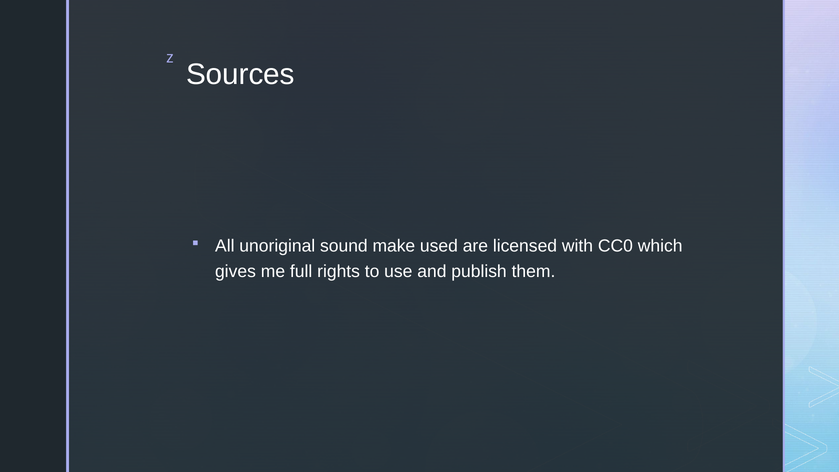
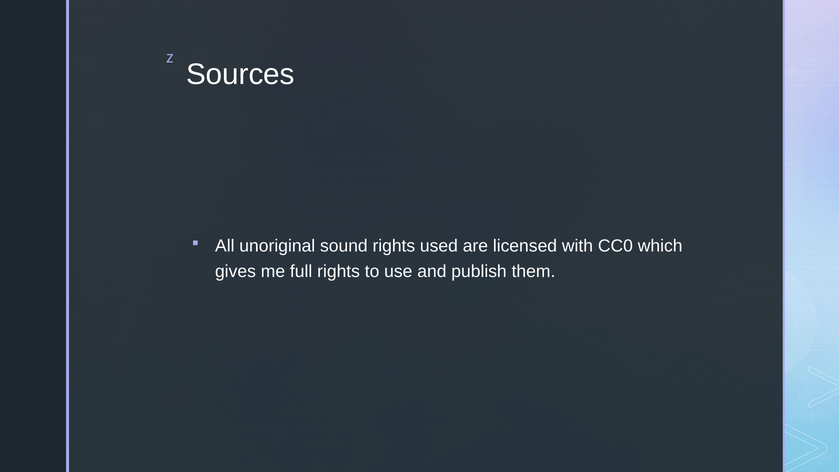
sound make: make -> rights
